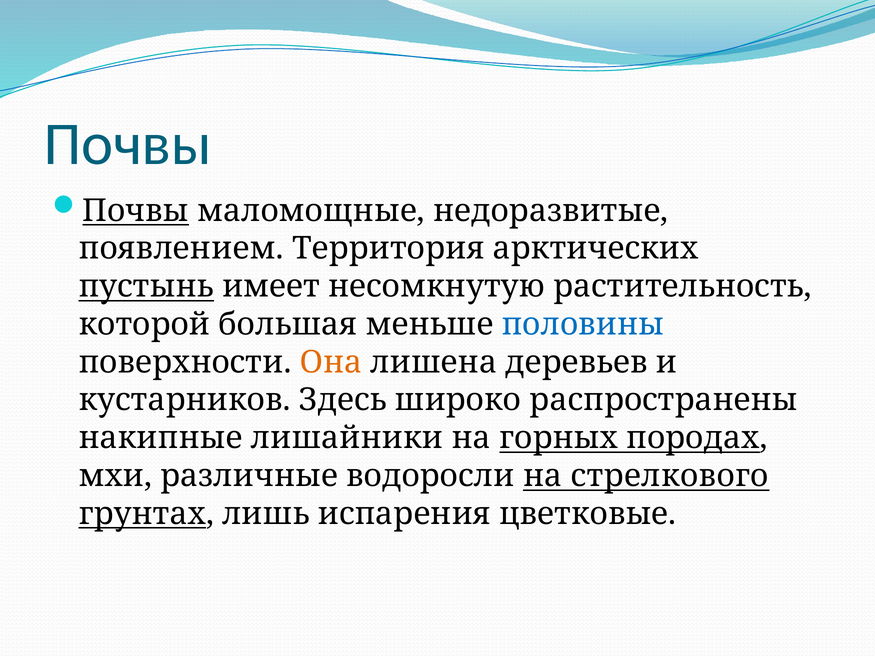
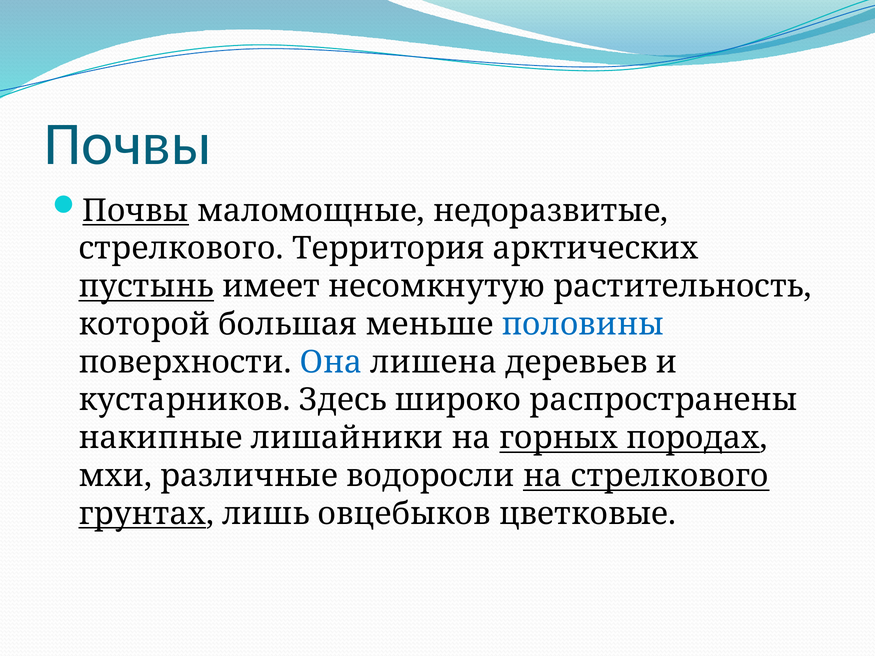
появлением at (181, 249): появлением -> стрелкового
Она colour: orange -> blue
испарения: испарения -> овцебыков
